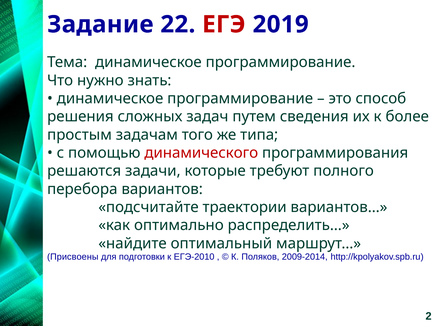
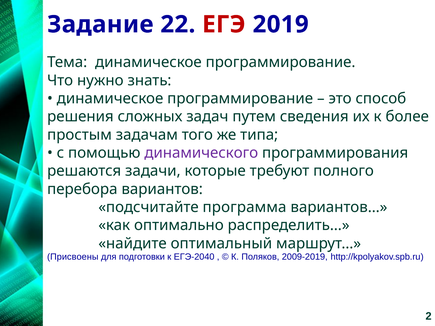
динамического colour: red -> purple
траектории: траектории -> программа
ЕГЭ-2010: ЕГЭ-2010 -> ЕГЭ-2040
2009-2014: 2009-2014 -> 2009-2019
